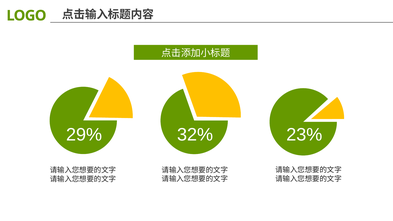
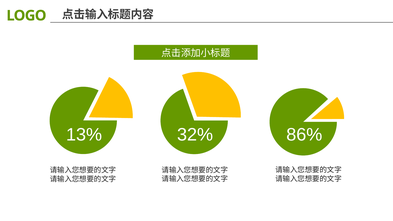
29%: 29% -> 13%
23%: 23% -> 86%
